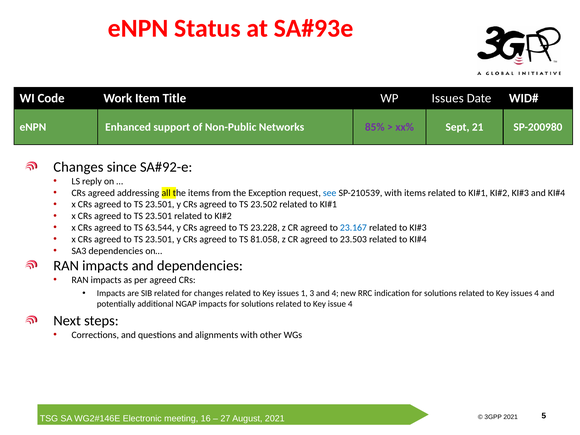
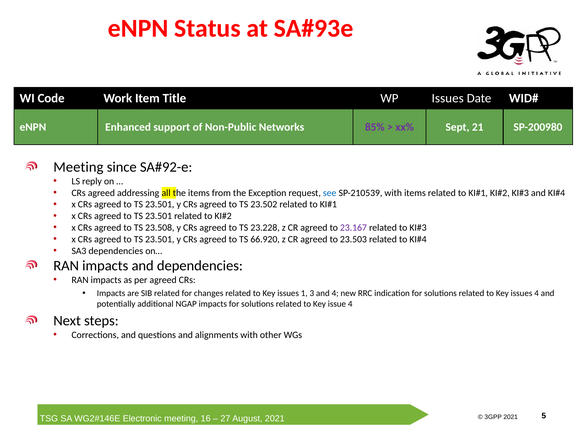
Changes at (78, 167): Changes -> Meeting
63.544: 63.544 -> 23.508
23.167 colour: blue -> purple
81.058: 81.058 -> 66.920
